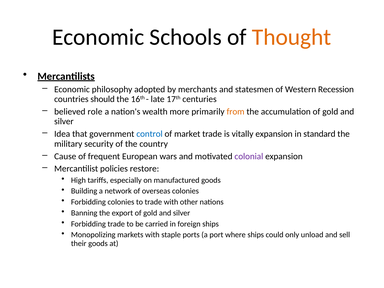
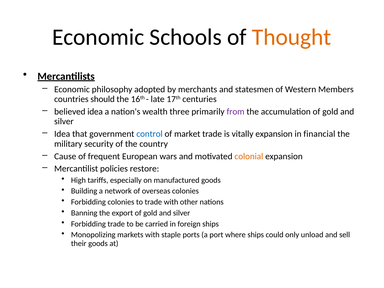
Recession: Recession -> Members
believed role: role -> idea
more: more -> three
from colour: orange -> purple
standard: standard -> financial
colonial colour: purple -> orange
